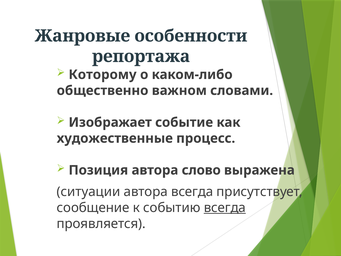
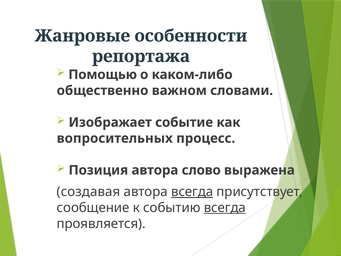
Которому: Которому -> Помощью
художественные: художественные -> вопросительных
ситуации: ситуации -> создавая
всегда at (192, 192) underline: none -> present
